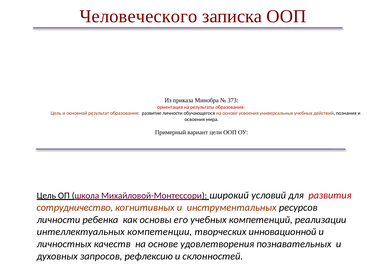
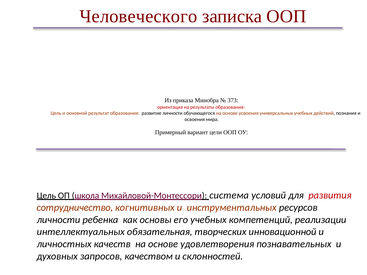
широкий: широкий -> система
компетенции: компетенции -> обязательная
рефлексию: рефлексию -> качеством
